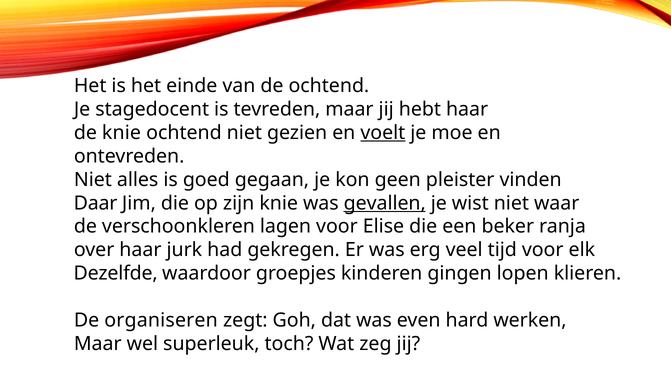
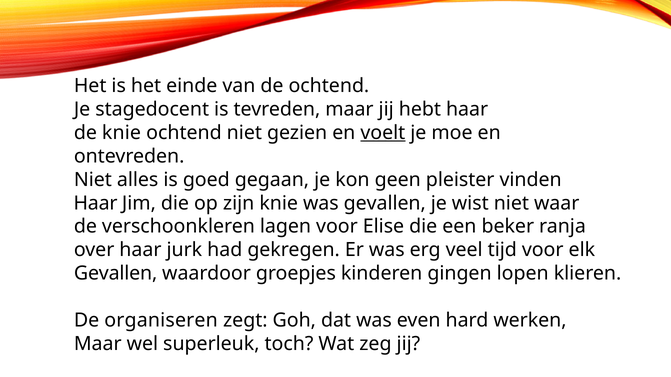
Daar at (96, 203): Daar -> Haar
gevallen at (385, 203) underline: present -> none
Dezelfde at (116, 274): Dezelfde -> Gevallen
